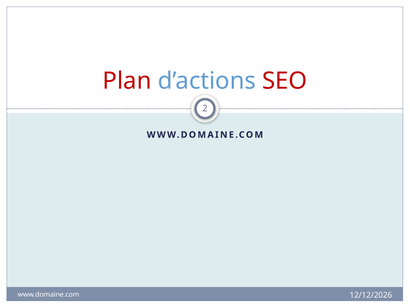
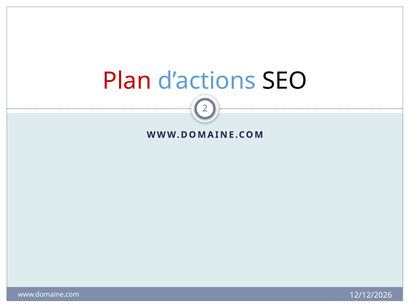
SEO colour: red -> black
